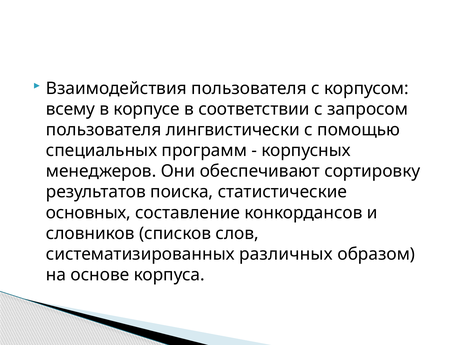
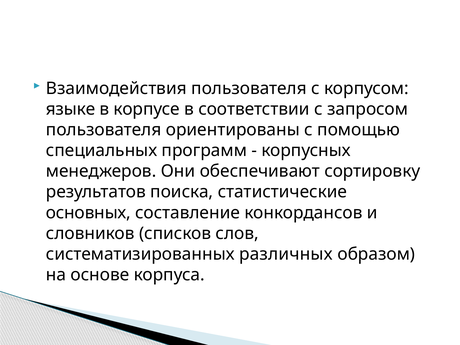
всему: всему -> языке
лингвистически: лингвистически -> ориентированы
